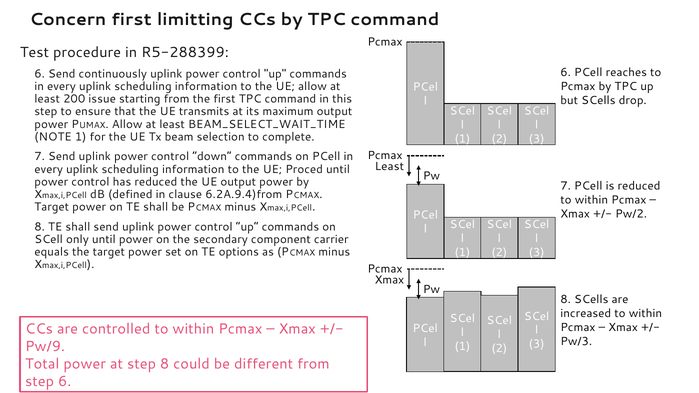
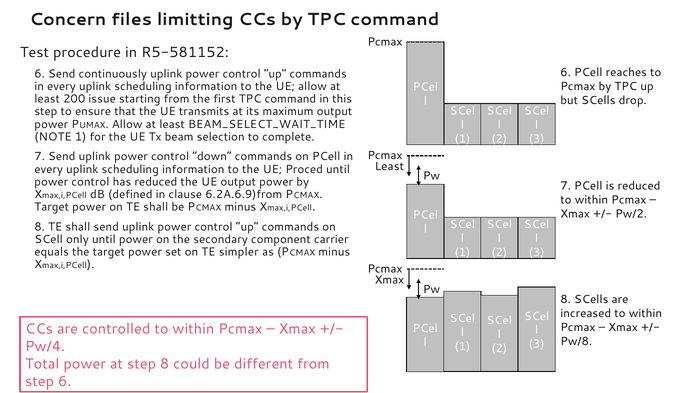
Concern first: first -> files
R5-288399: R5-288399 -> R5-581152
6.2A.9.4)from: 6.2A.9.4)from -> 6.2A.6.9)from
options: options -> simpler
Pw/3: Pw/3 -> Pw/8
Pw/9: Pw/9 -> Pw/4
